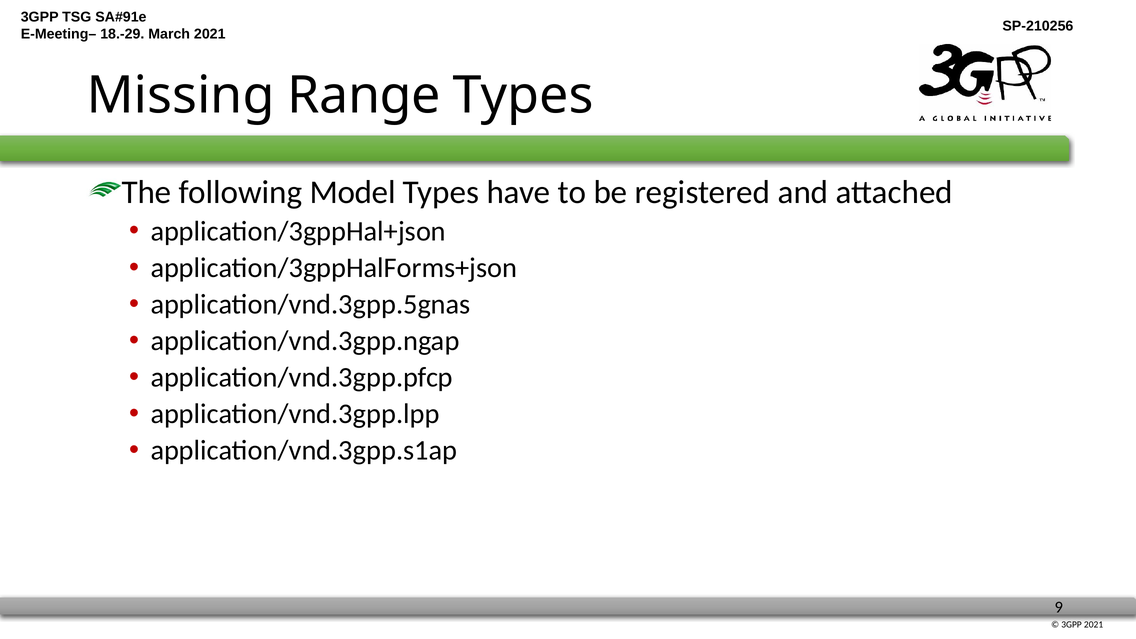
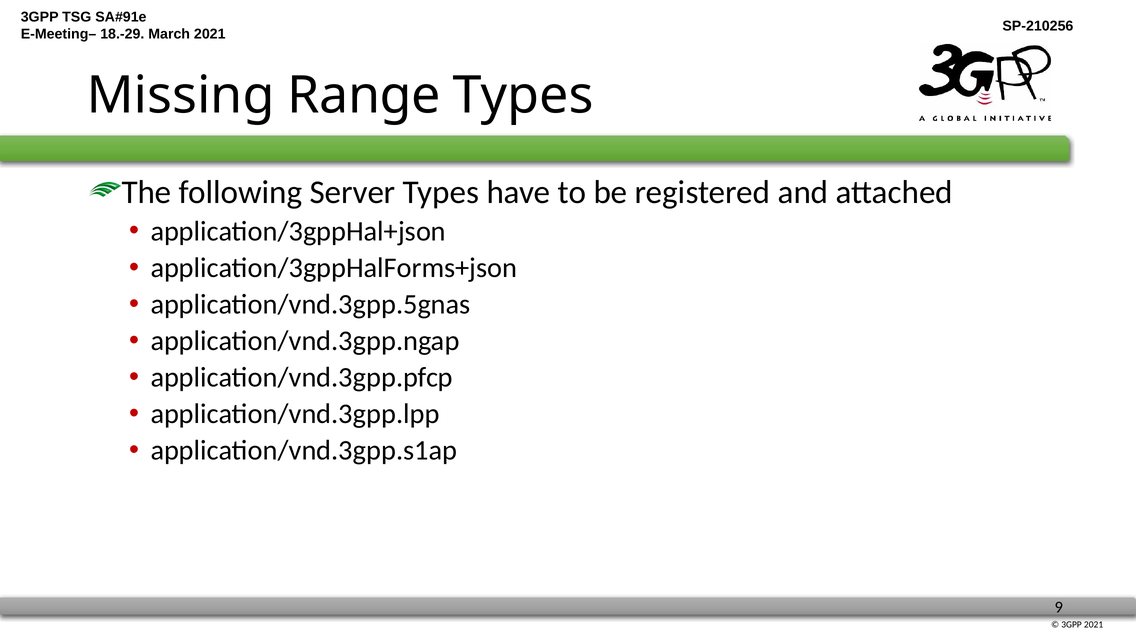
Model: Model -> Server
